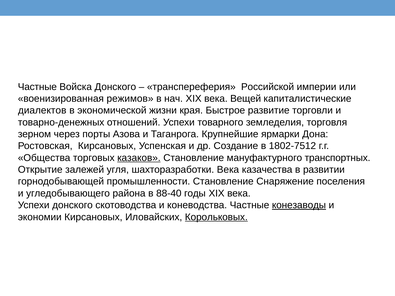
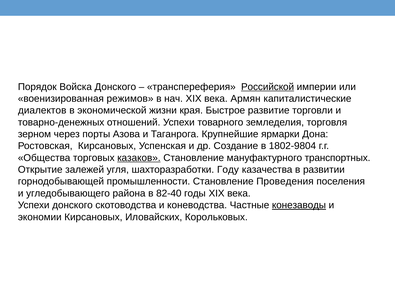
Частные at (37, 87): Частные -> Порядок
Российской underline: none -> present
Вещей: Вещей -> Армян
1802-7512: 1802-7512 -> 1802-9804
шахторазработки Века: Века -> Году
Снаряжение: Снаряжение -> Проведения
88-40: 88-40 -> 82-40
Корольковых underline: present -> none
